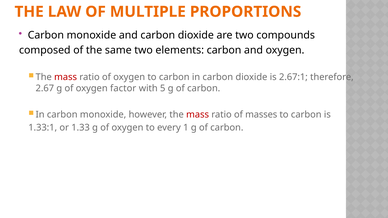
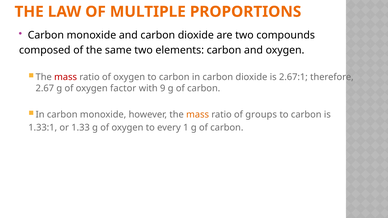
5: 5 -> 9
mass at (198, 115) colour: red -> orange
masses: masses -> groups
